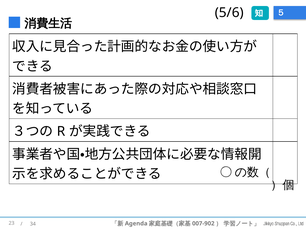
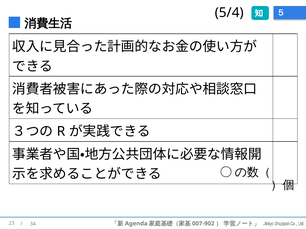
5/6: 5/6 -> 5/4
